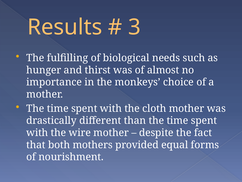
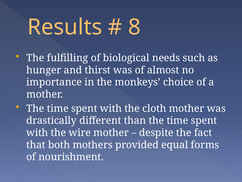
3: 3 -> 8
